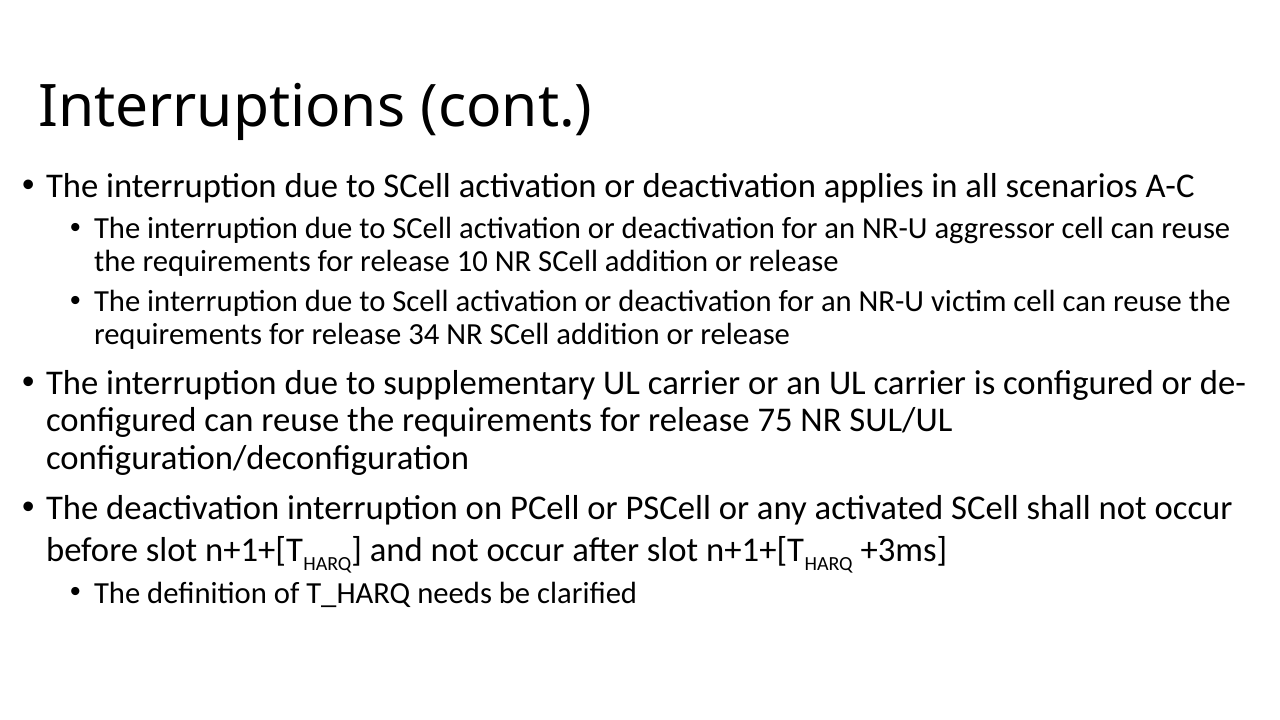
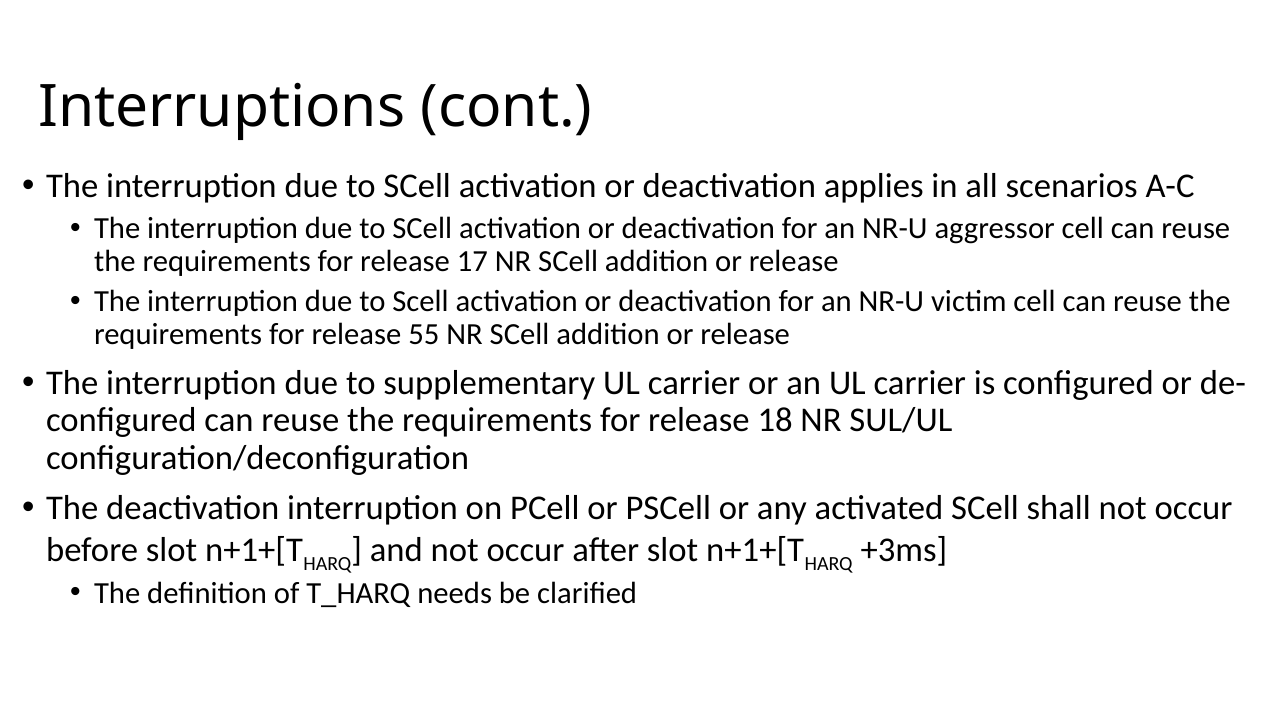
10: 10 -> 17
34: 34 -> 55
75: 75 -> 18
